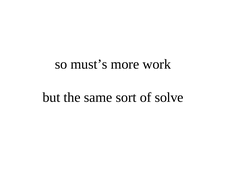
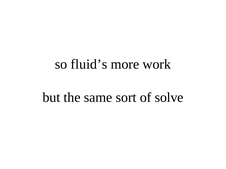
must’s: must’s -> fluid’s
